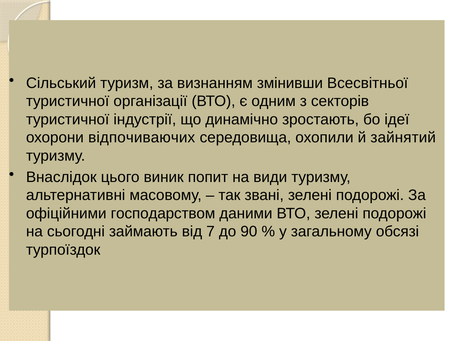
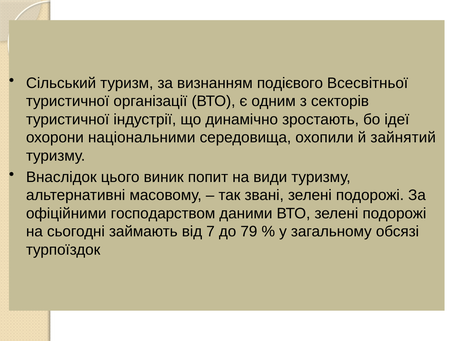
змінивши: змінивши -> подієвого
відпочиваючих: відпочиваючих -> національними
90: 90 -> 79
